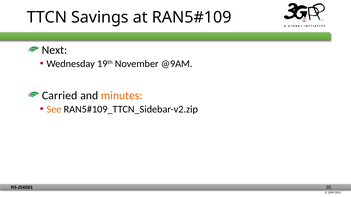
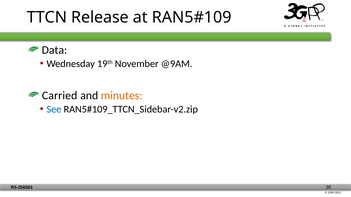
Savings: Savings -> Release
Next: Next -> Data
See colour: orange -> blue
